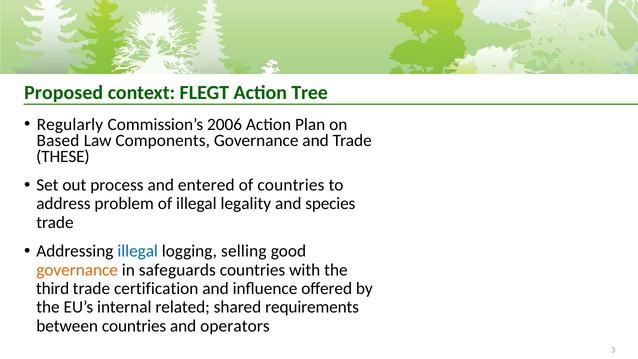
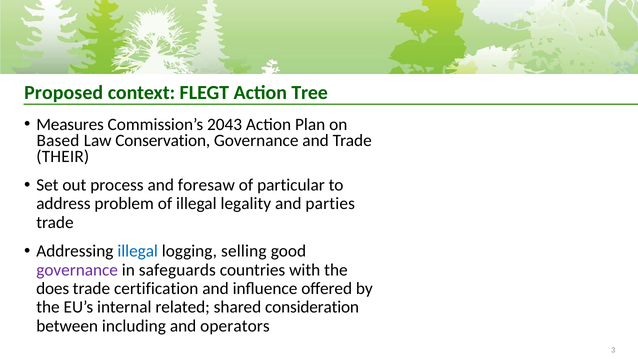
Regularly: Regularly -> Measures
2006: 2006 -> 2043
Components: Components -> Conservation
THESE: THESE -> THEIR
entered: entered -> foresaw
of countries: countries -> particular
species: species -> parties
governance at (77, 270) colour: orange -> purple
third: third -> does
requirements: requirements -> consideration
between countries: countries -> including
